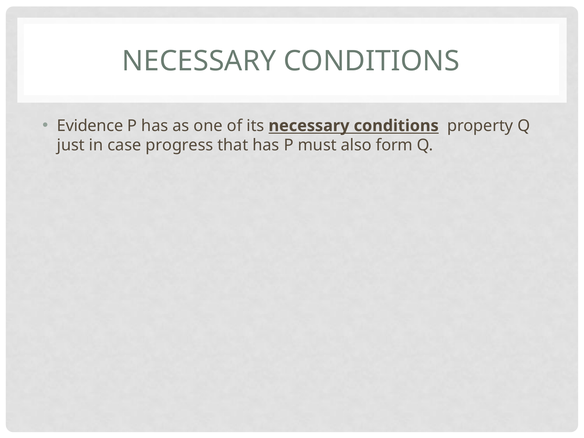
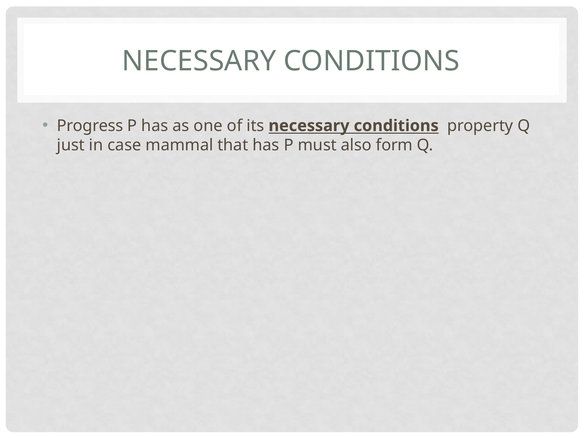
Evidence: Evidence -> Progress
progress: progress -> mammal
